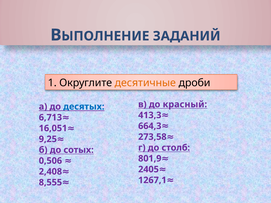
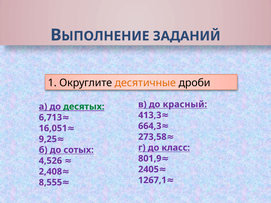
десятых colour: blue -> green
столб: столб -> класс
0,506: 0,506 -> 4,526
